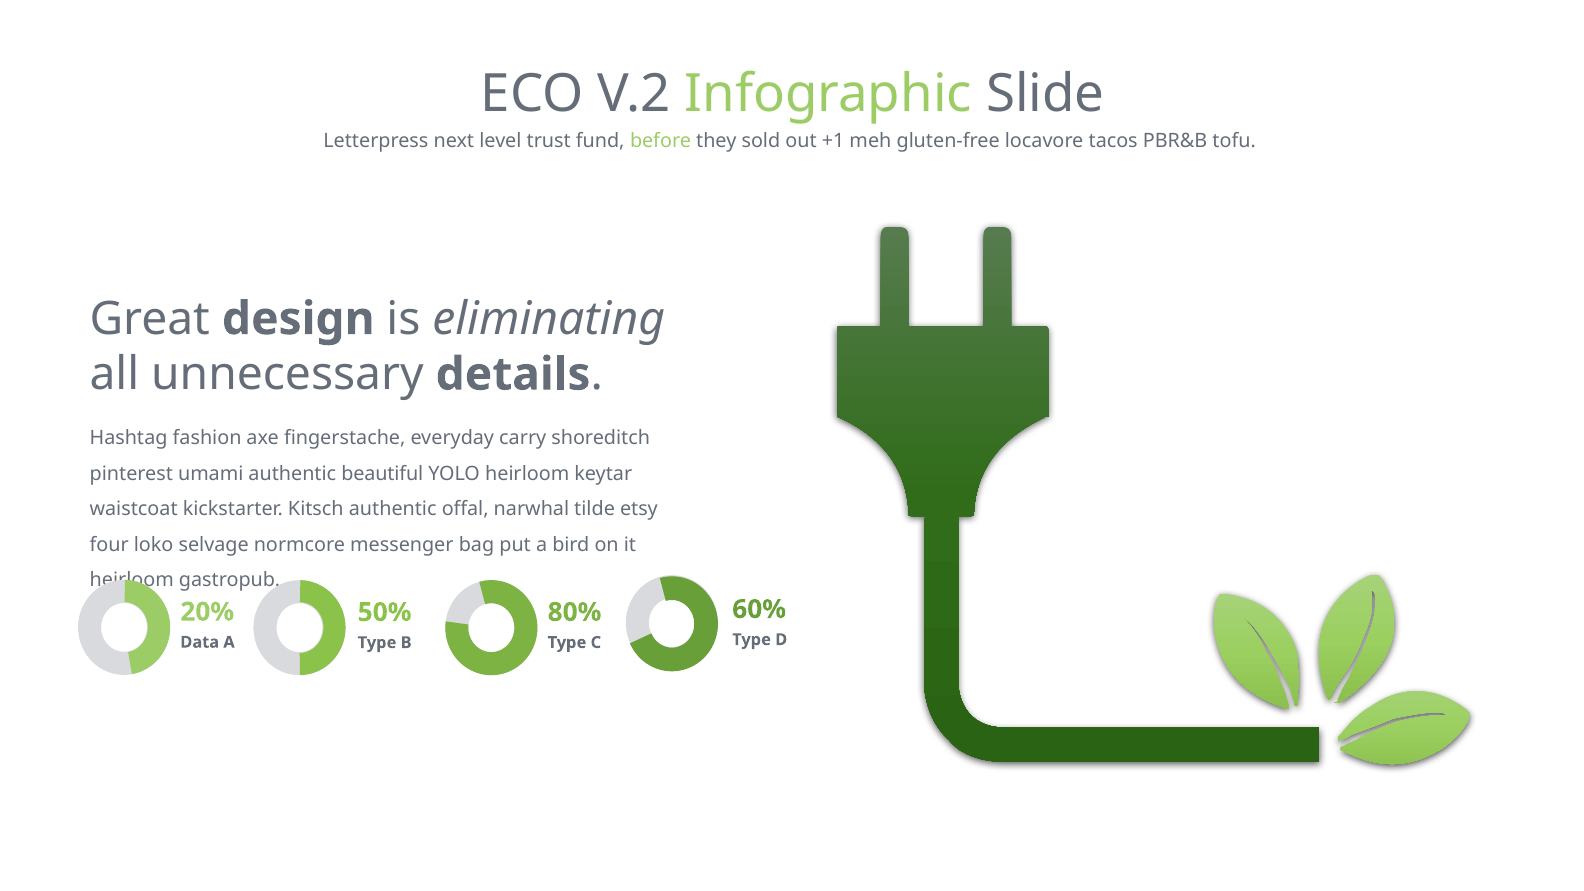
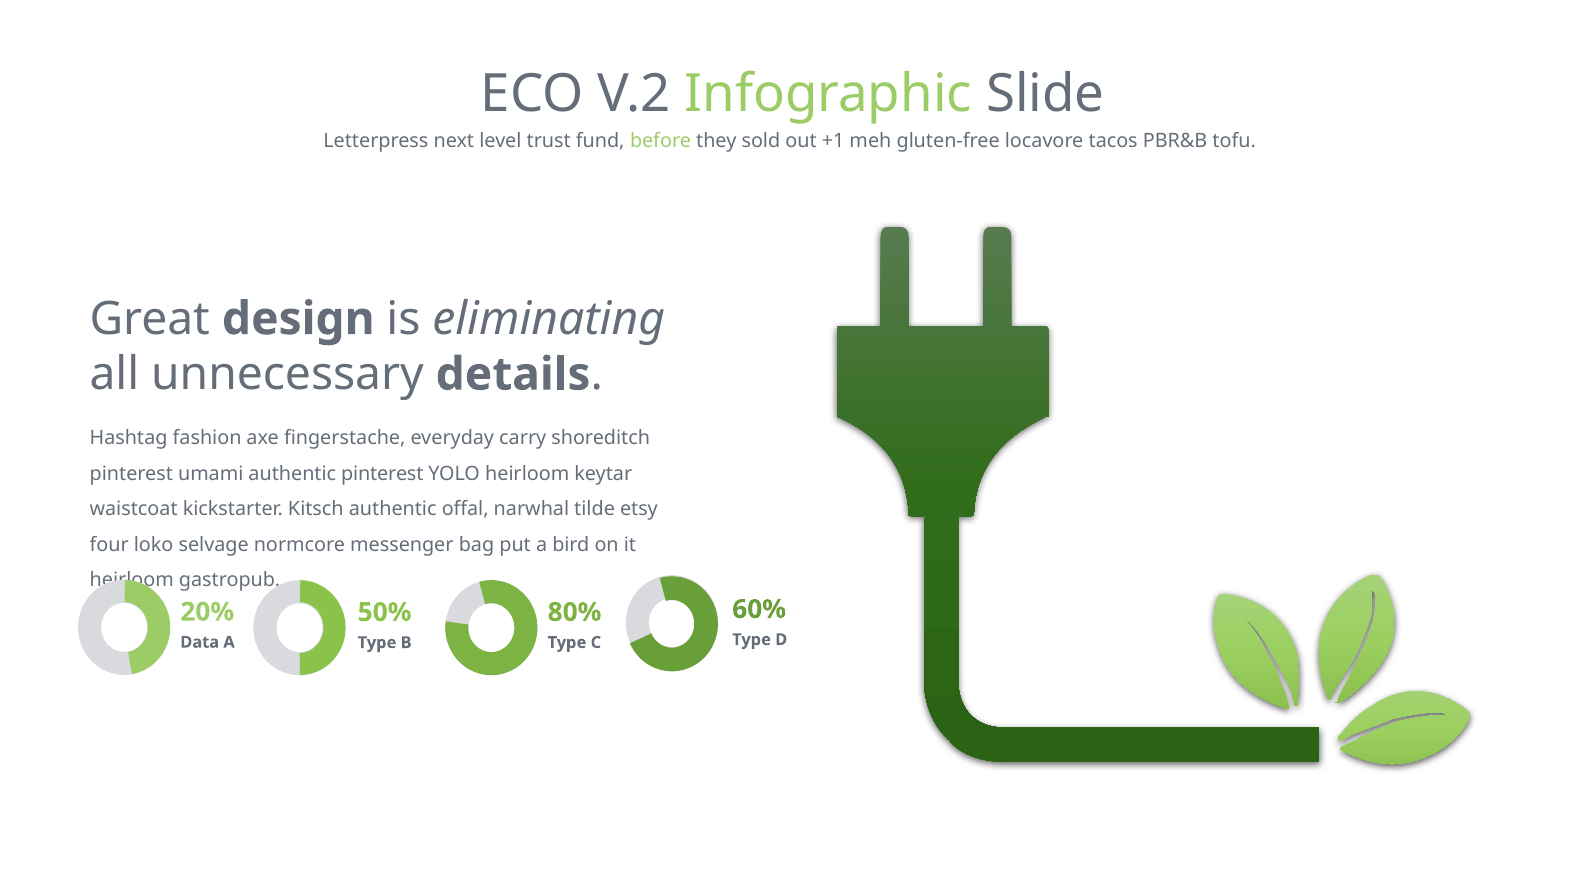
authentic beautiful: beautiful -> pinterest
